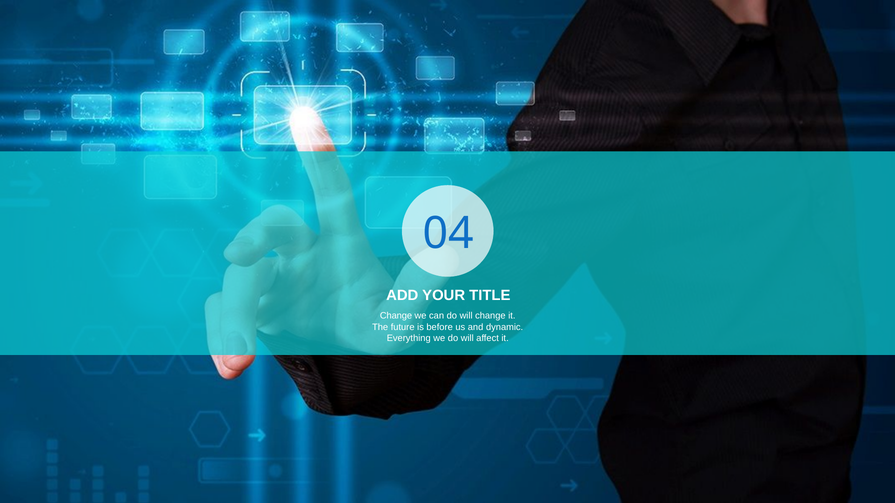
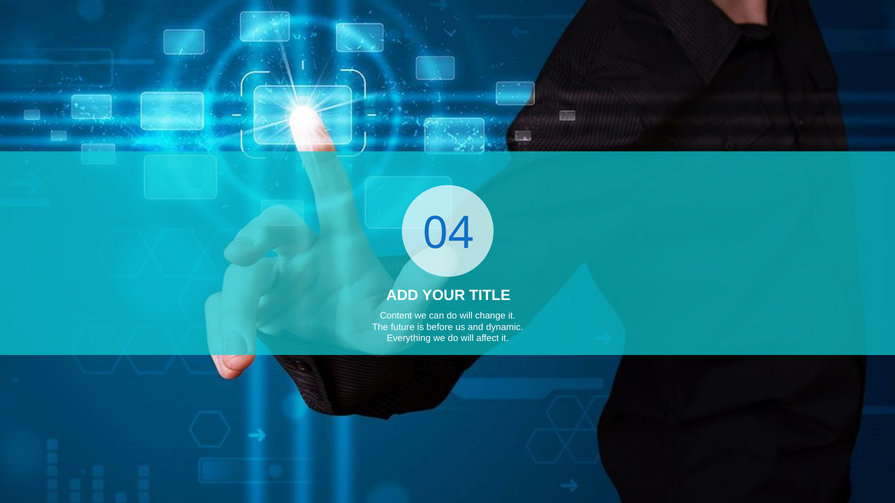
Change at (396, 316): Change -> Content
